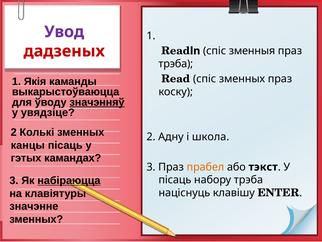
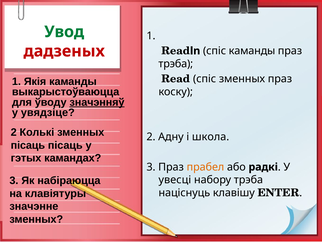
Увод colour: purple -> green
спіс зменныя: зменныя -> каманды
канцы at (28, 145): канцы -> пісаць
тэкст: тэкст -> радкі
набіраюцца underline: present -> none
пісаць at (175, 180): пісаць -> увесці
